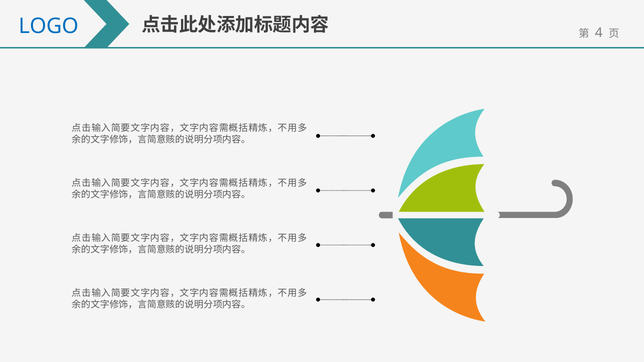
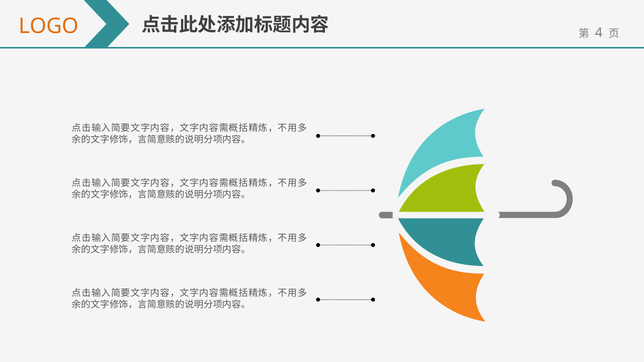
LOGO colour: blue -> orange
